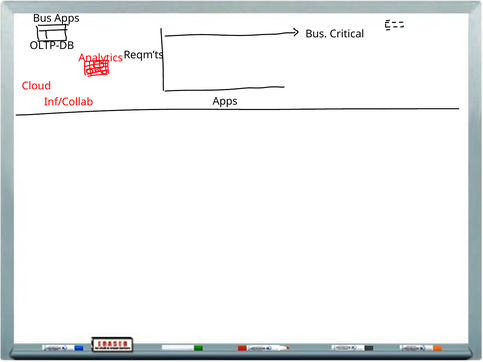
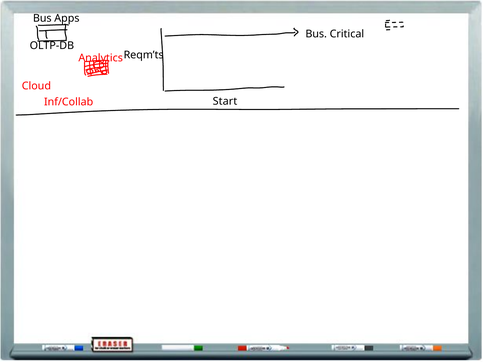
Apps at (225, 101): Apps -> Start
